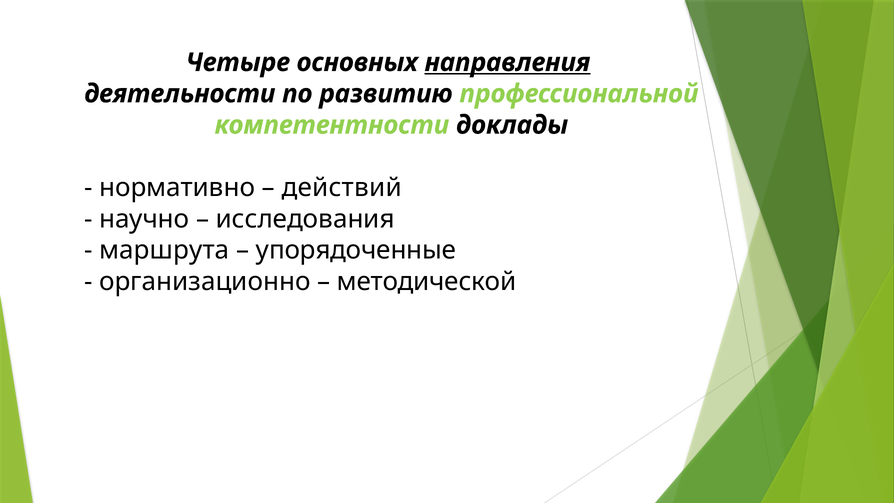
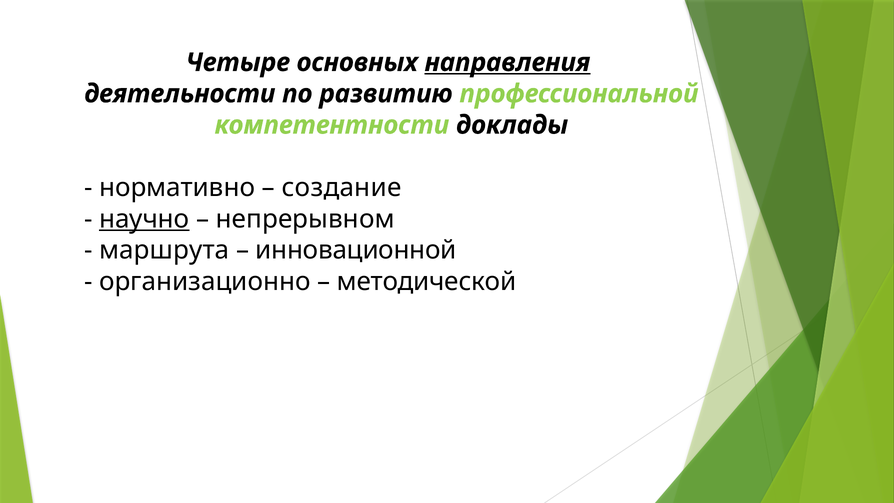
действий: действий -> создание
научно underline: none -> present
исследования: исследования -> непрерывном
упорядоченные: упорядоченные -> инновационной
